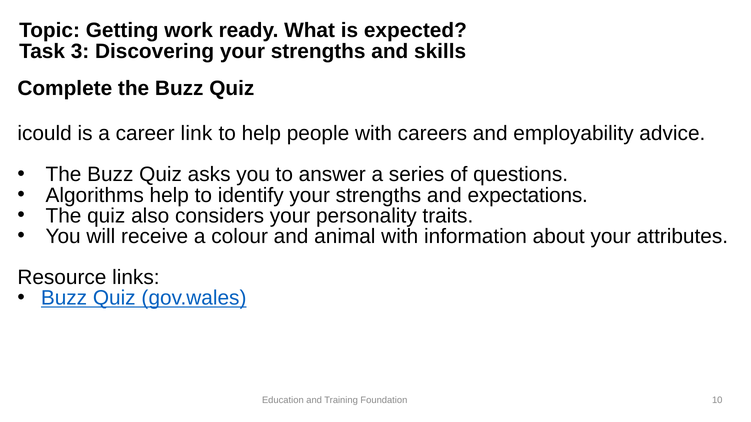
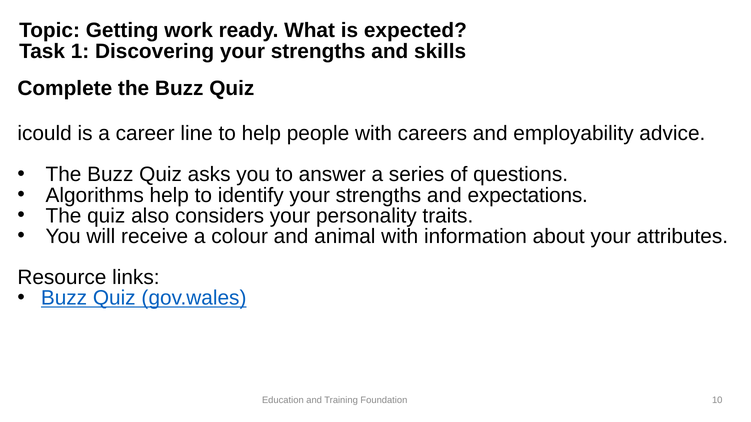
3: 3 -> 1
link: link -> line
